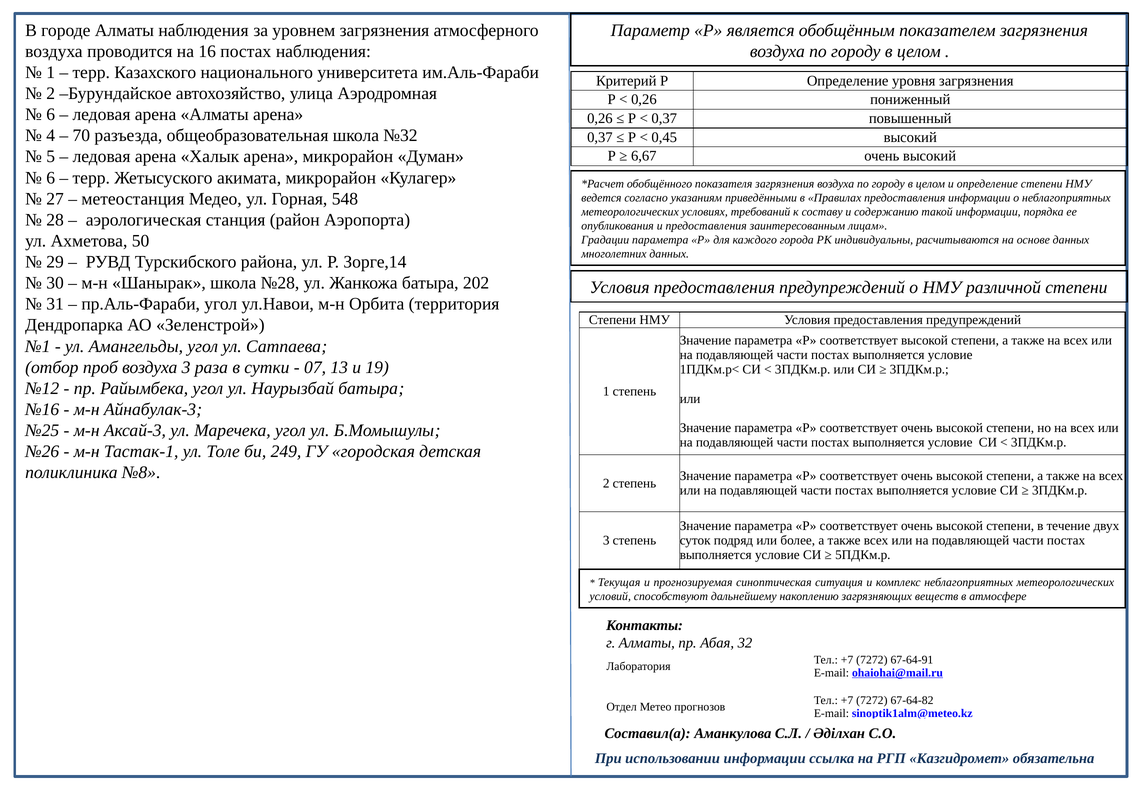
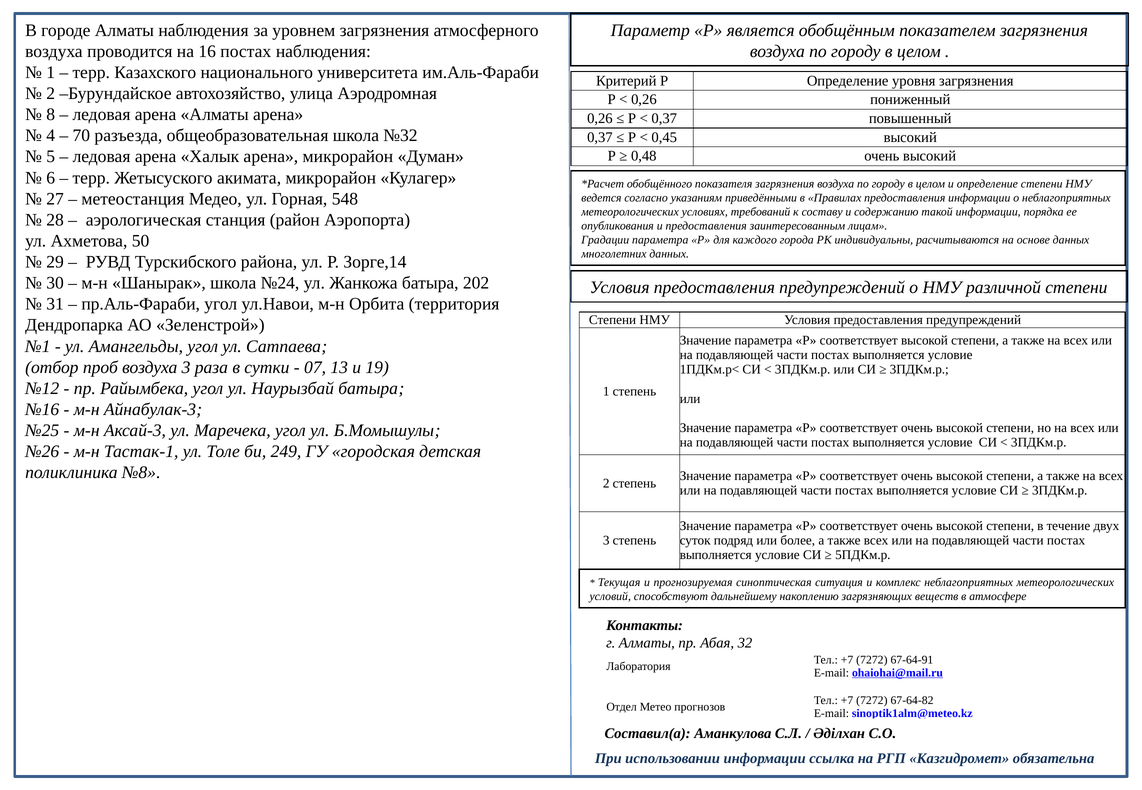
6 at (51, 115): 6 -> 8
6,67: 6,67 -> 0,48
№28: №28 -> №24
